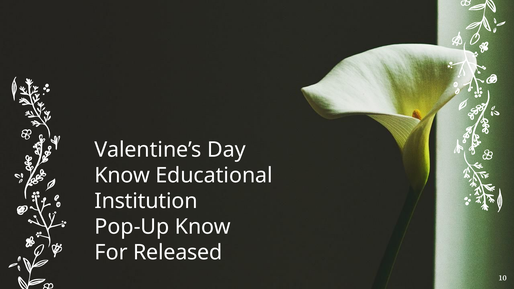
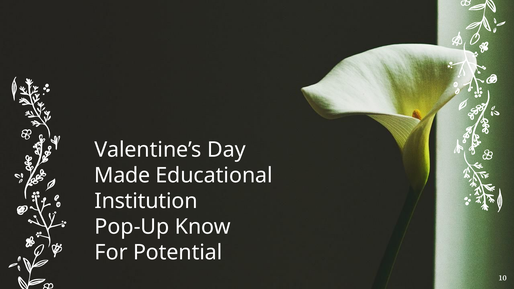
Know at (122, 176): Know -> Made
Released: Released -> Potential
